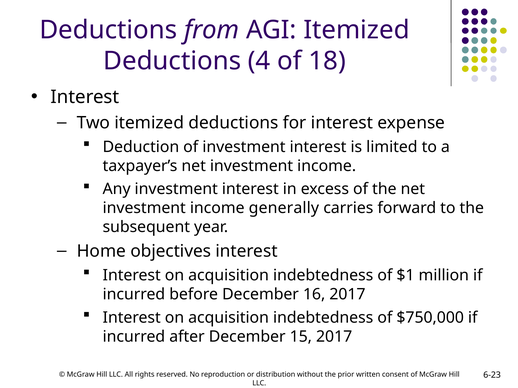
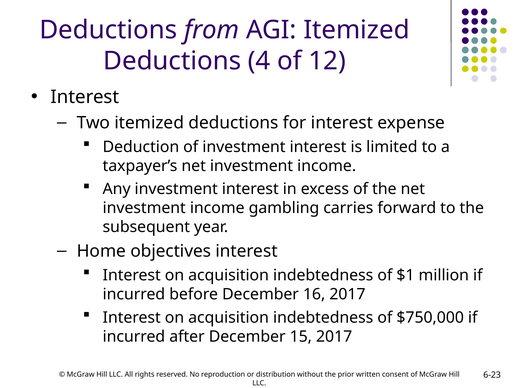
18: 18 -> 12
generally: generally -> gambling
